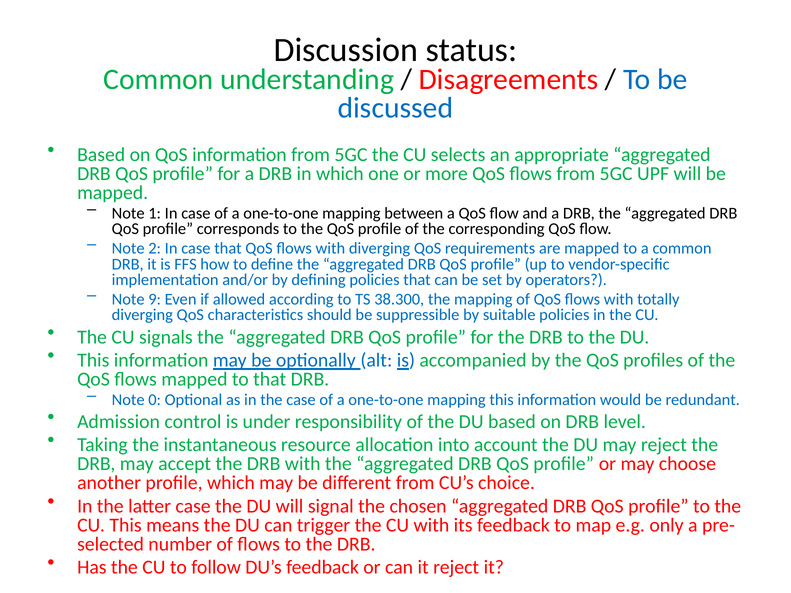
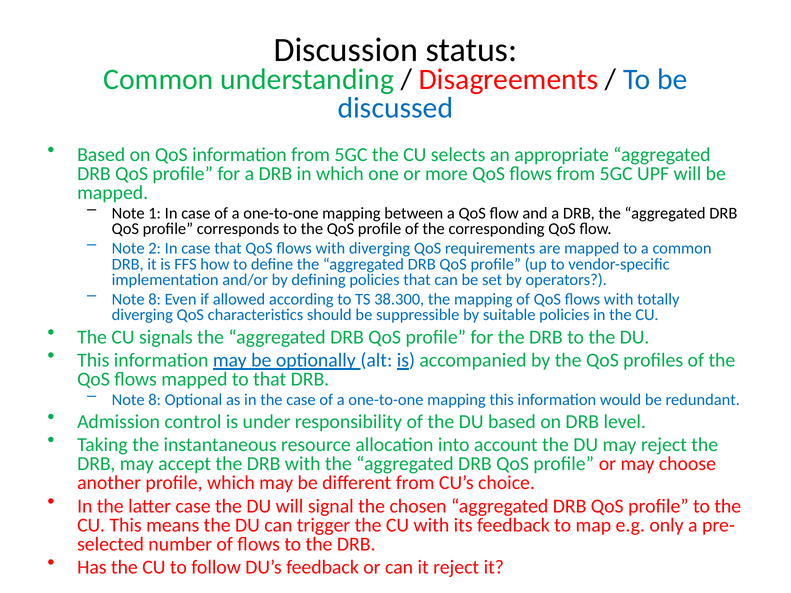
9 at (155, 299): 9 -> 8
0 at (155, 400): 0 -> 8
